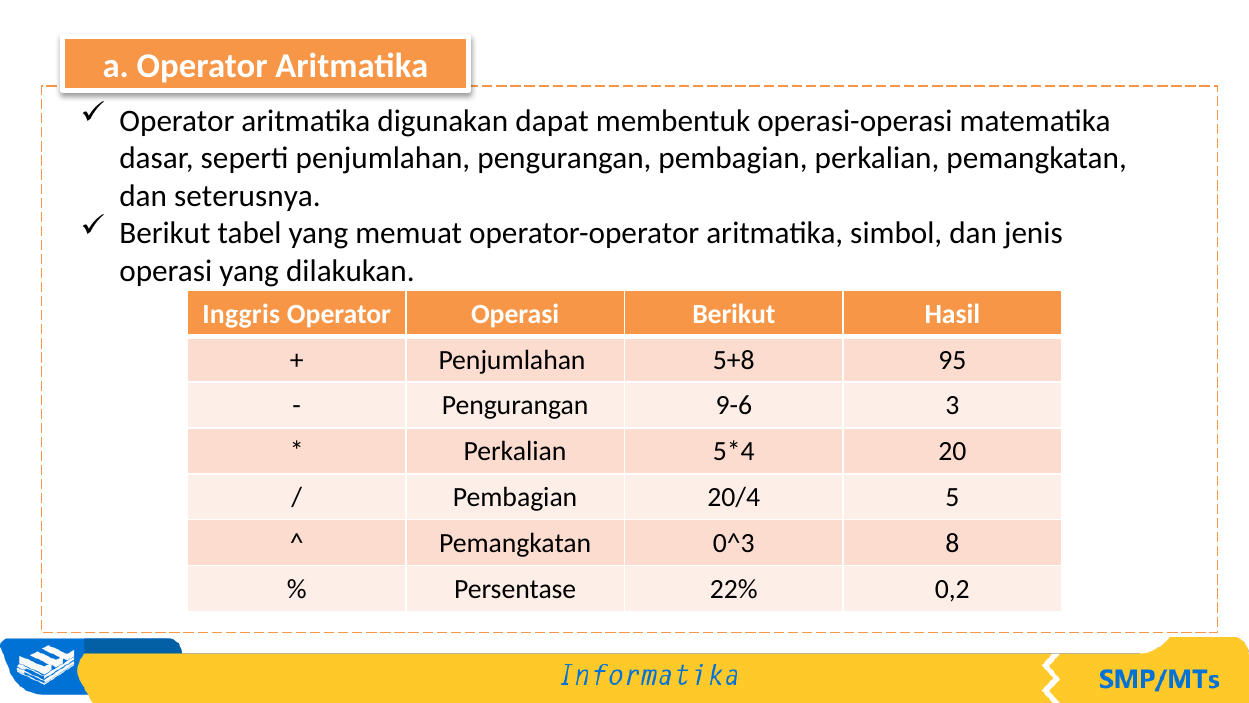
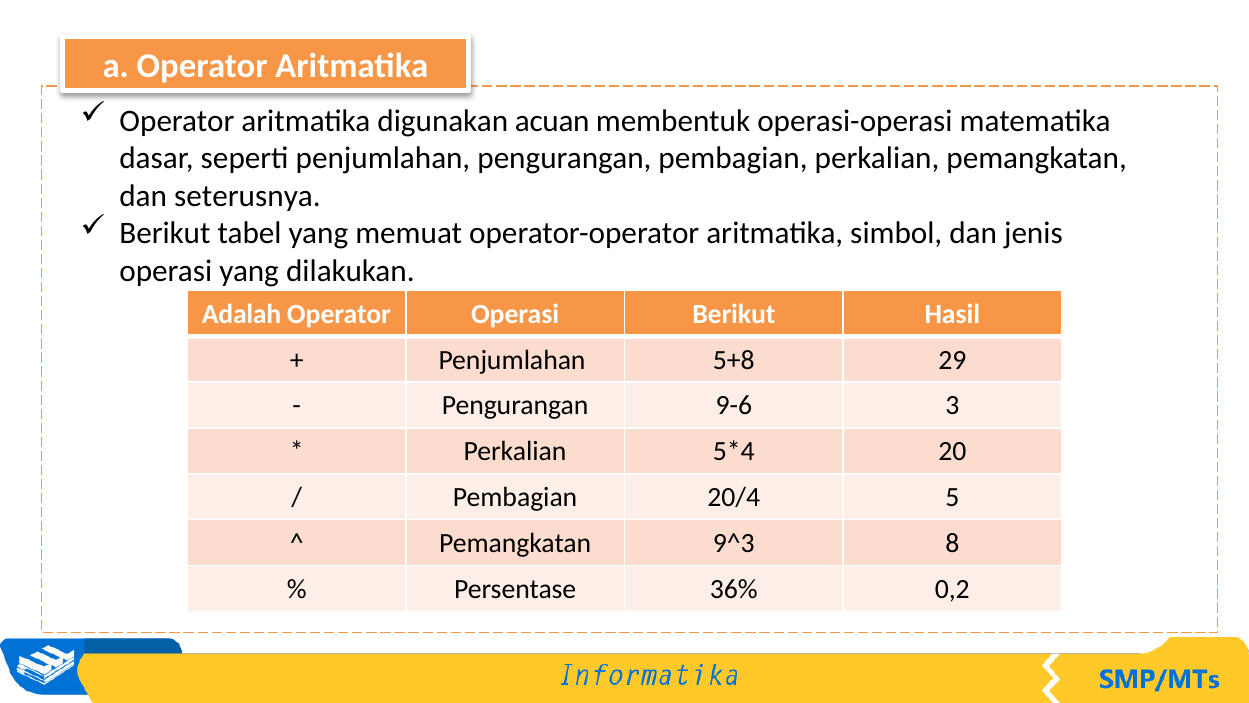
dapat: dapat -> acuan
Inggris: Inggris -> Adalah
95: 95 -> 29
0^3: 0^3 -> 9^3
22%: 22% -> 36%
